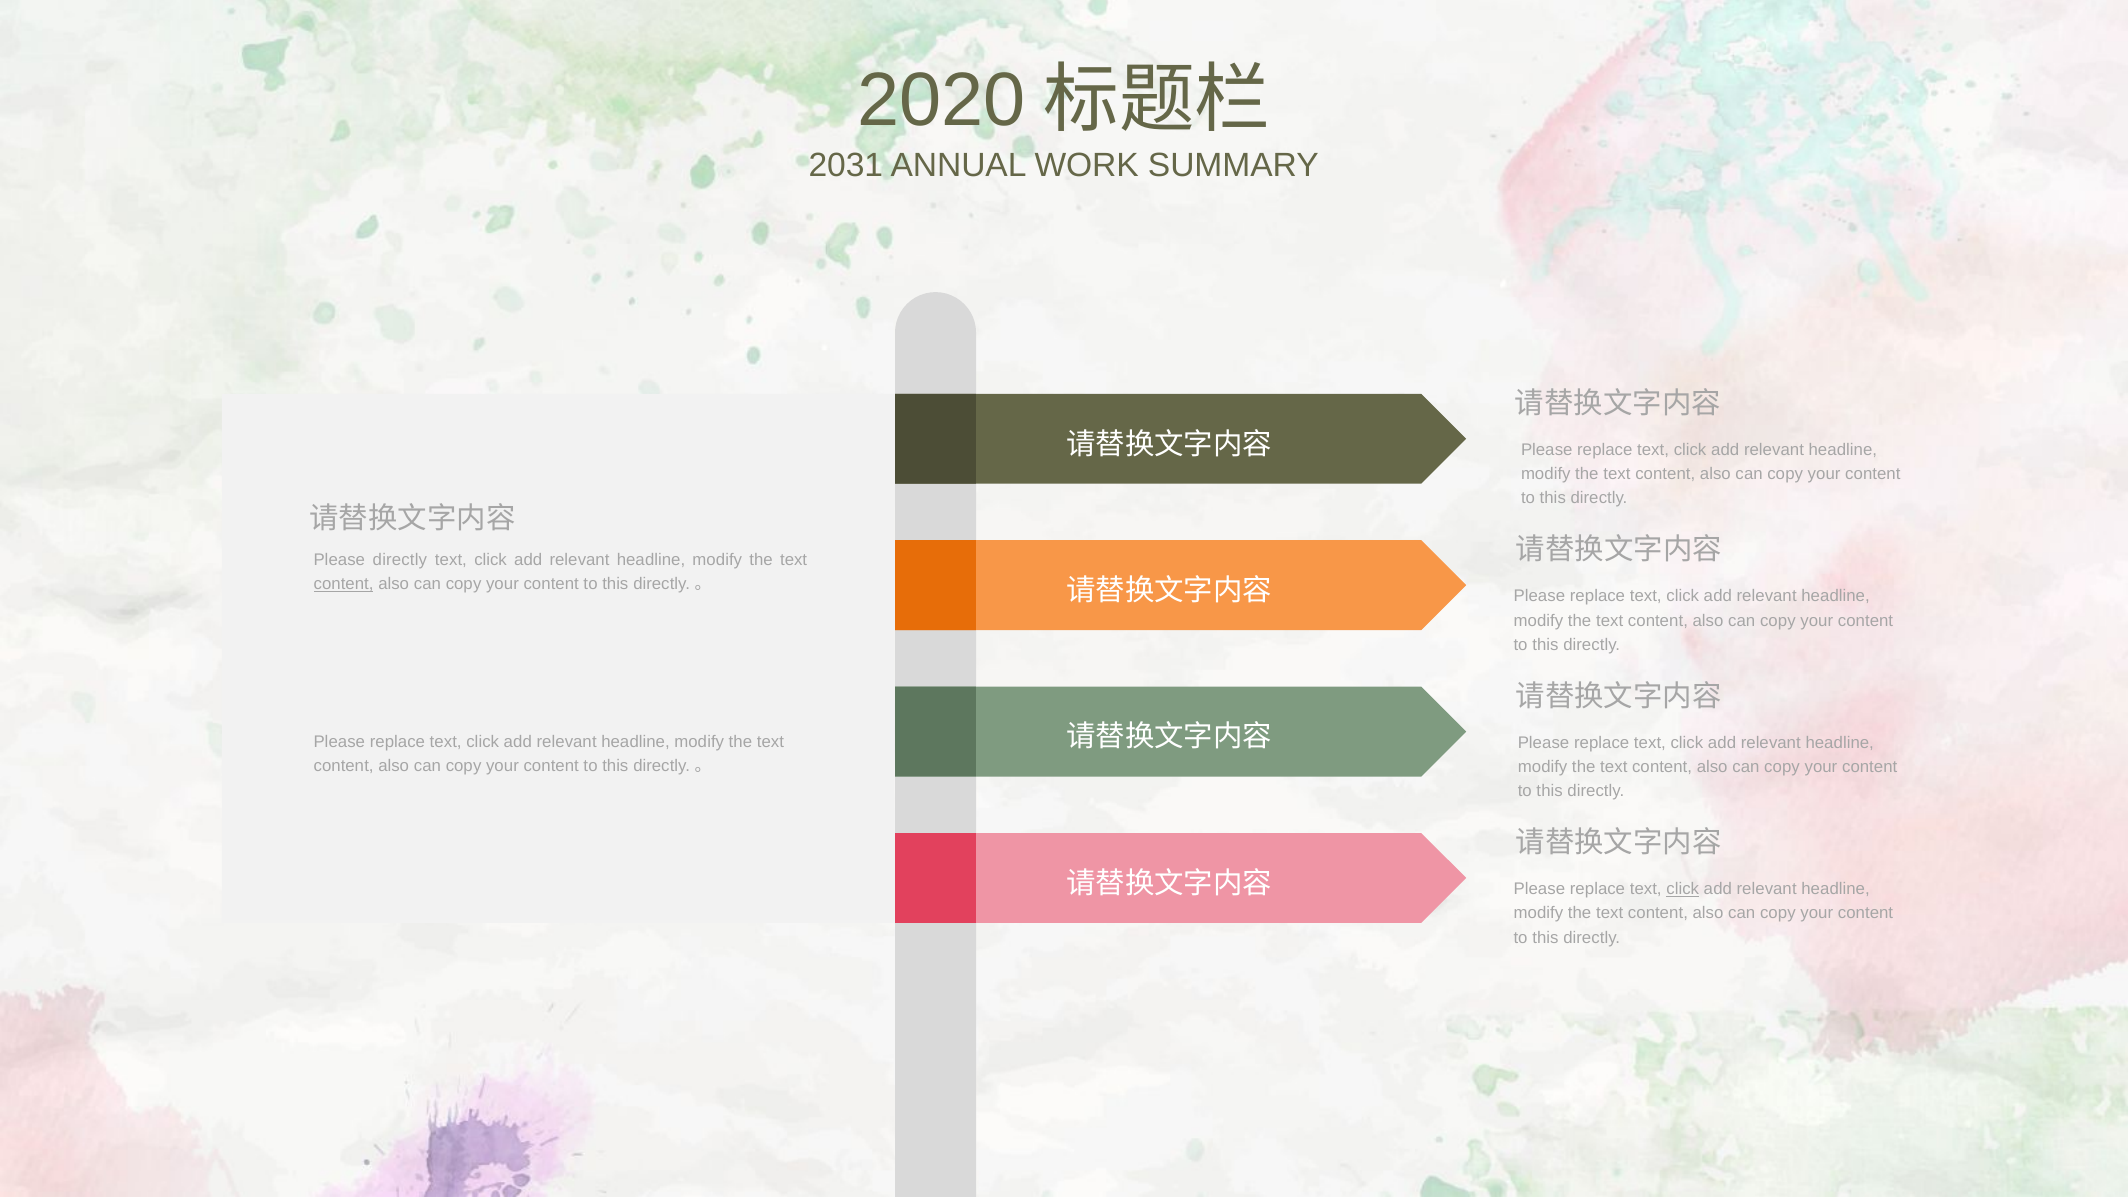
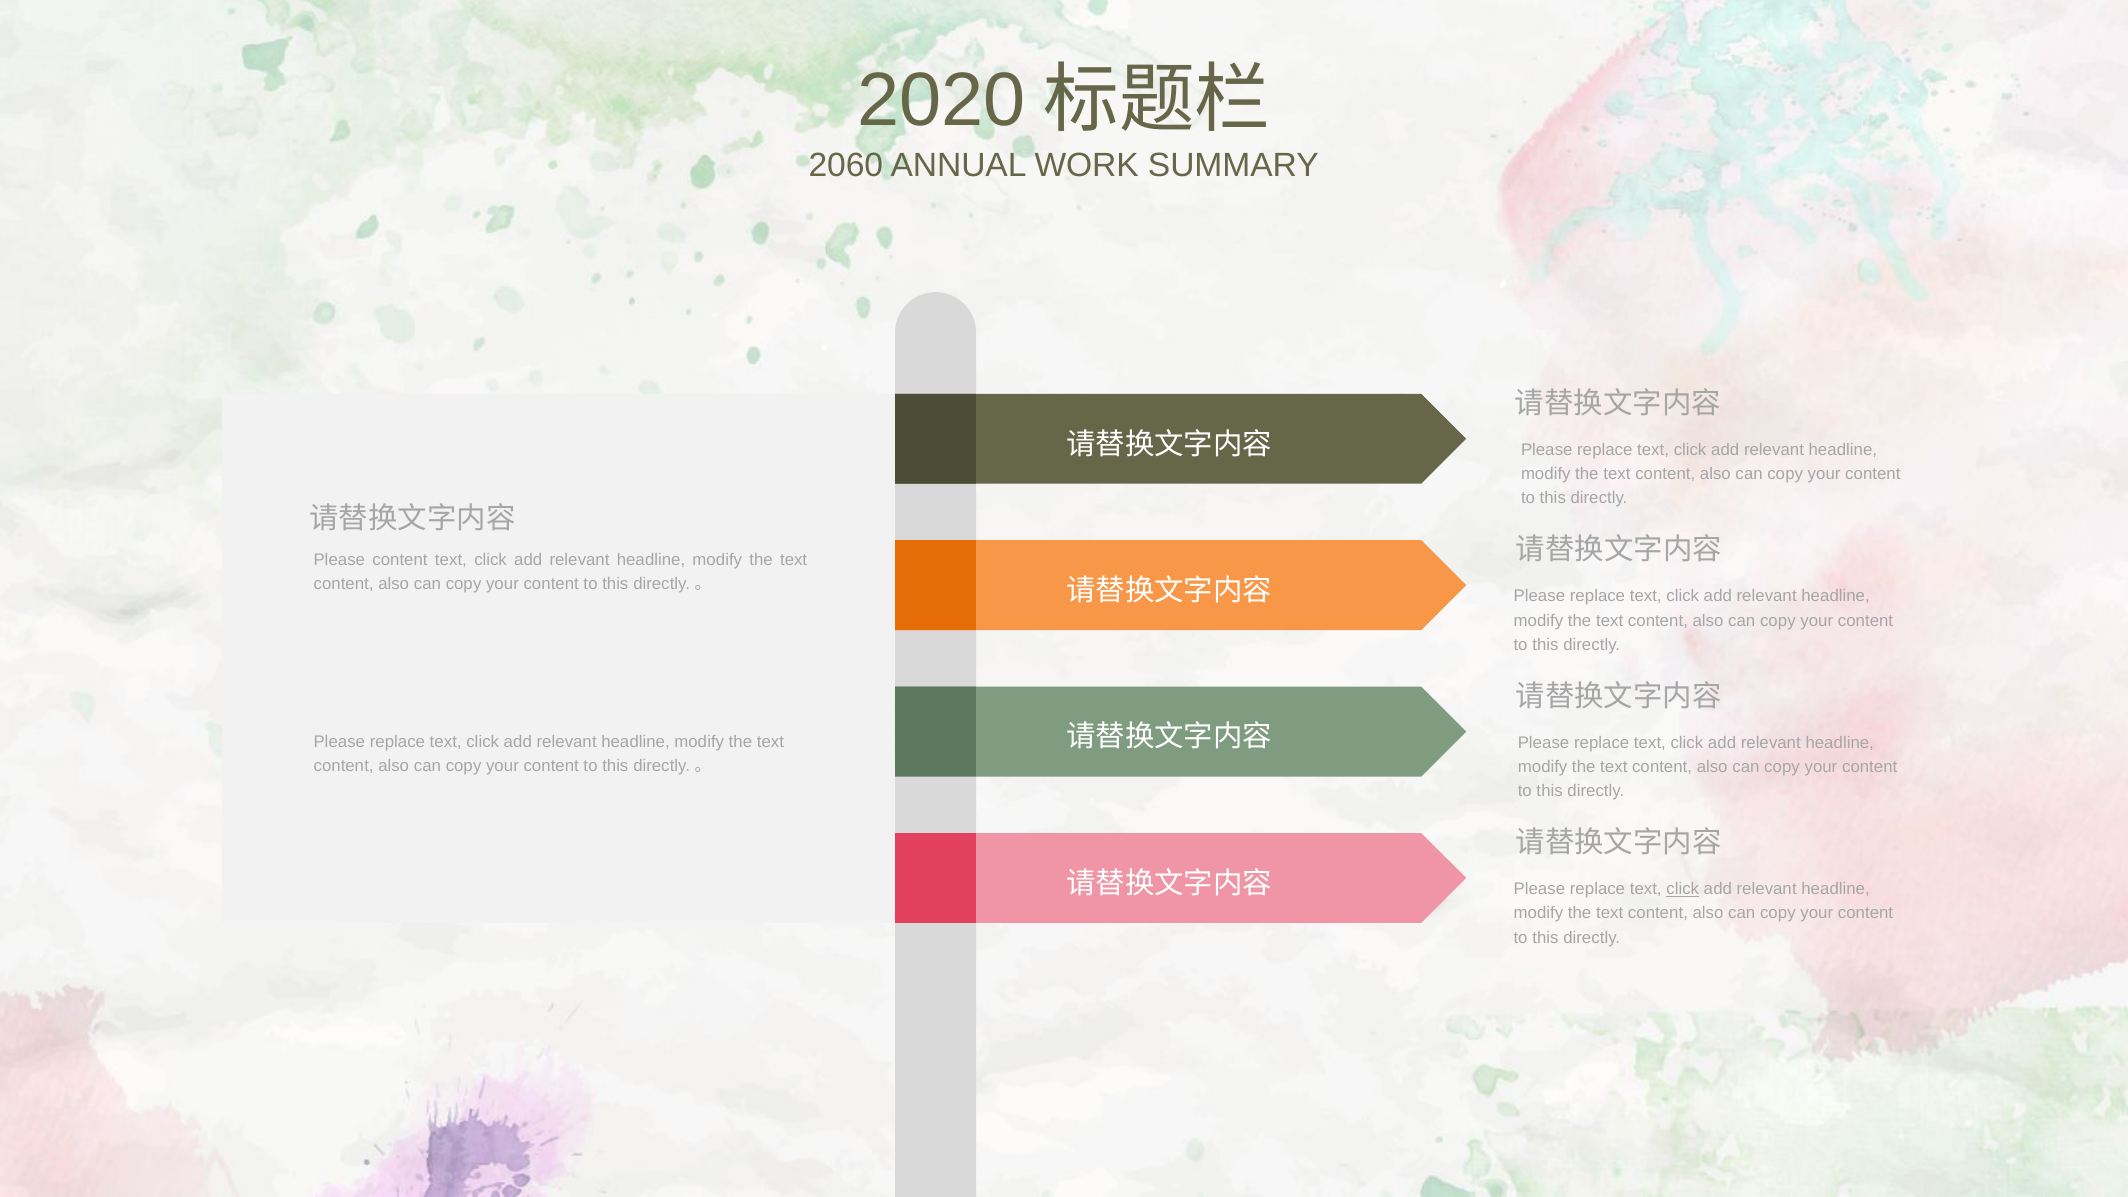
2031: 2031 -> 2060
Please directly: directly -> content
content at (344, 584) underline: present -> none
